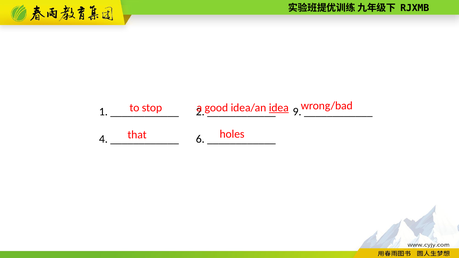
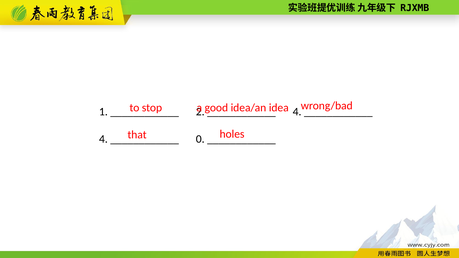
idea underline: present -> none
9 at (297, 112): 9 -> 4
6: 6 -> 0
